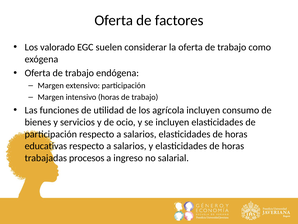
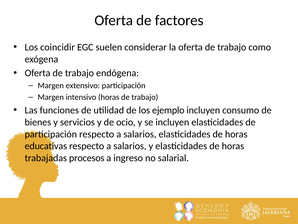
valorado: valorado -> coincidir
agrícola: agrícola -> ejemplo
